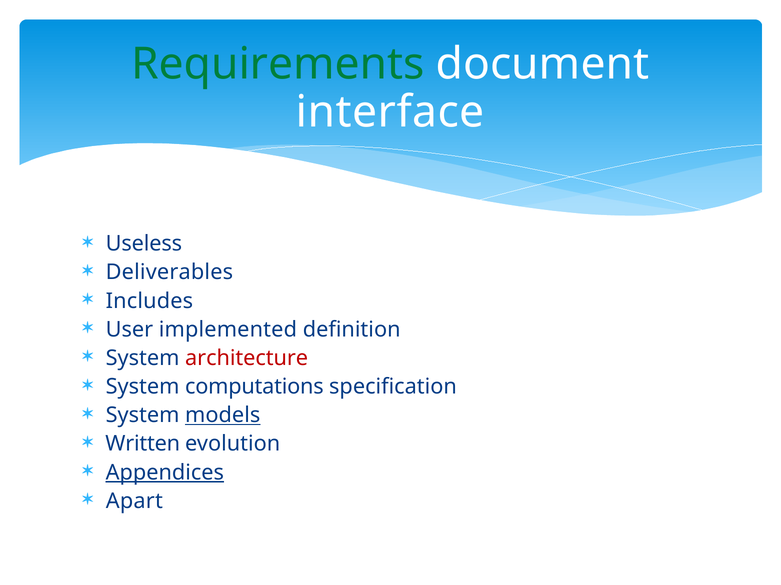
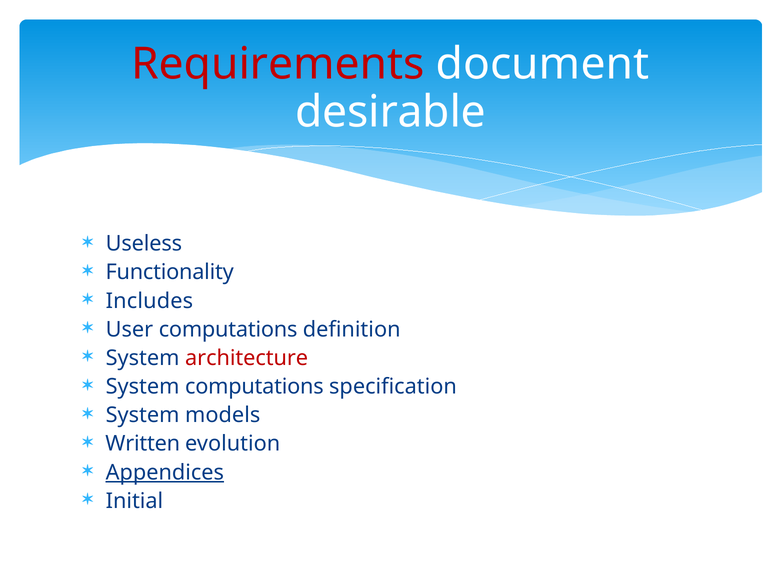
Requirements colour: green -> red
interface: interface -> desirable
Deliverables: Deliverables -> Functionality
User implemented: implemented -> computations
models underline: present -> none
Apart: Apart -> Initial
